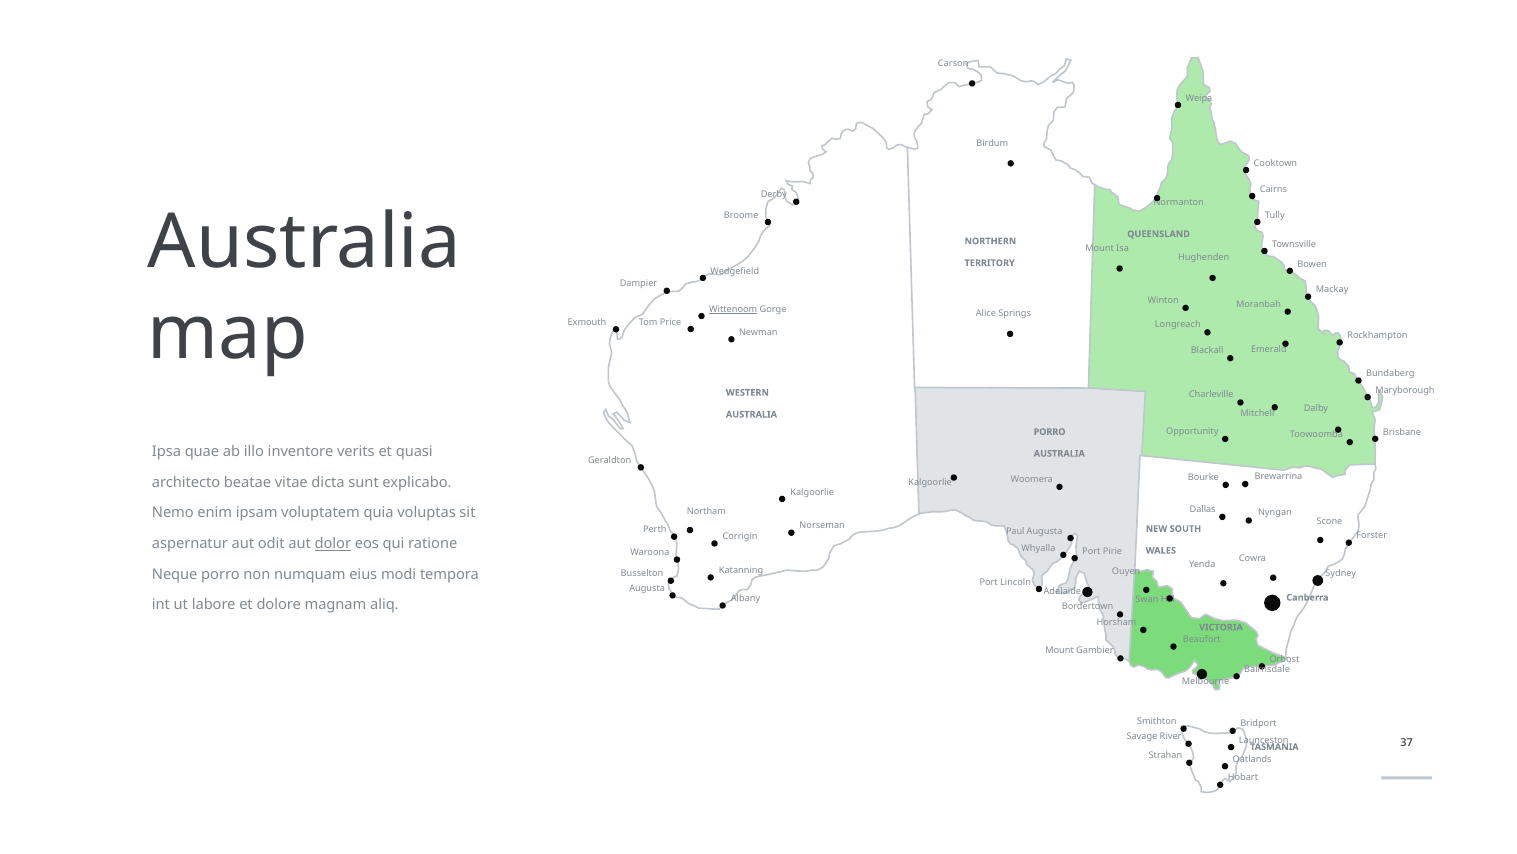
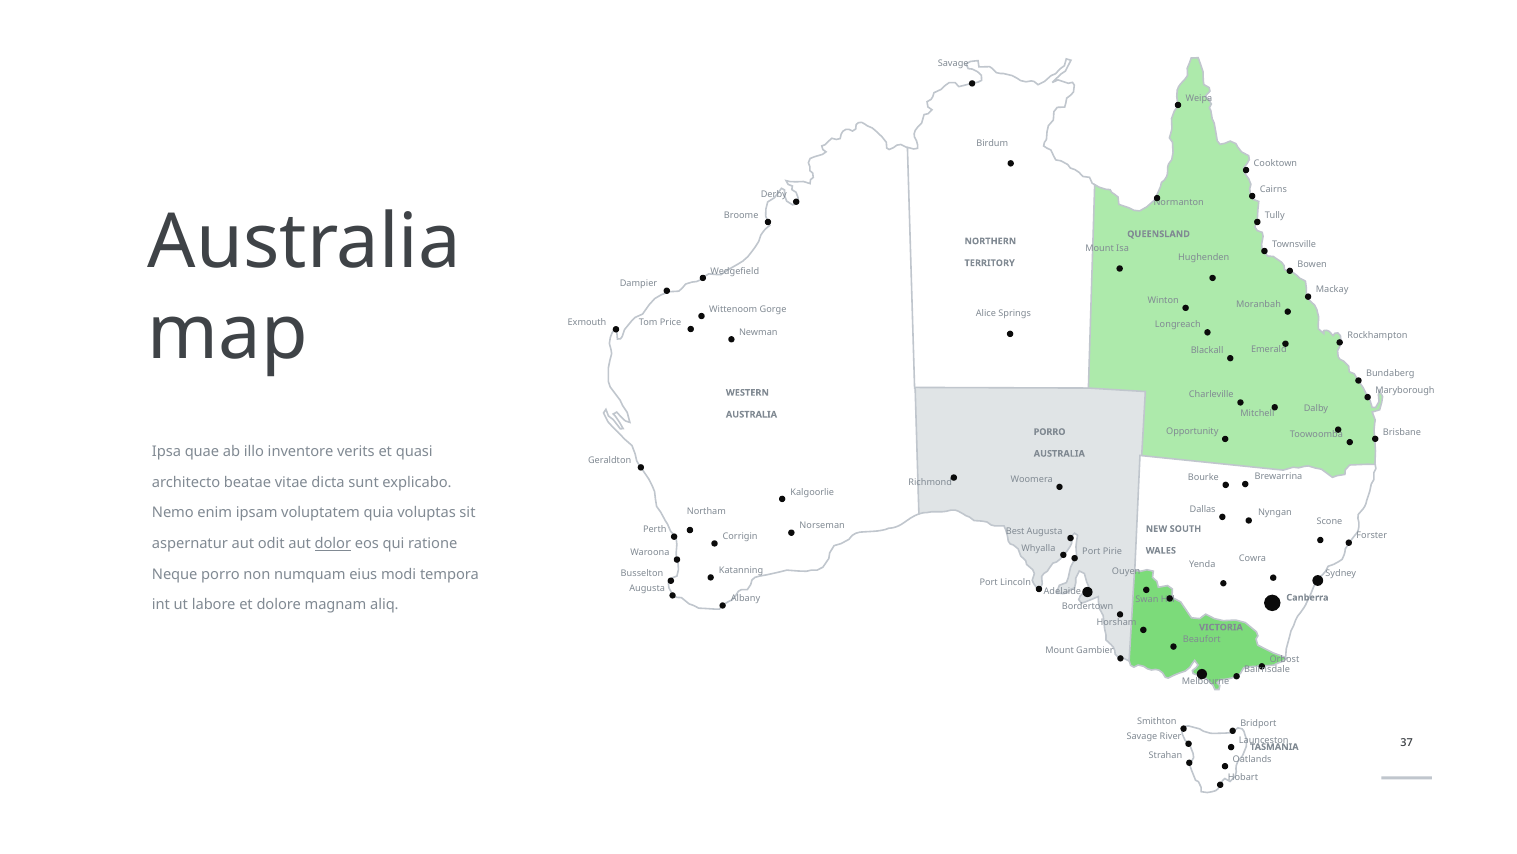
Carson at (953, 63): Carson -> Savage
Wittenoom underline: present -> none
Kalgoorlie at (930, 482): Kalgoorlie -> Richmond
Paul: Paul -> Best
